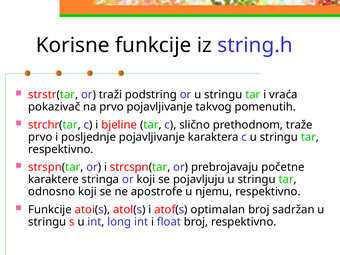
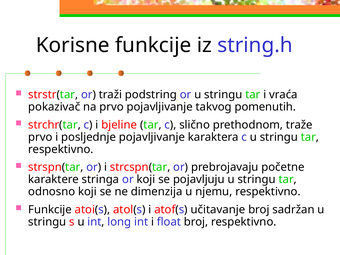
apostrofe: apostrofe -> dimenzija
optimalan: optimalan -> učitavanje
